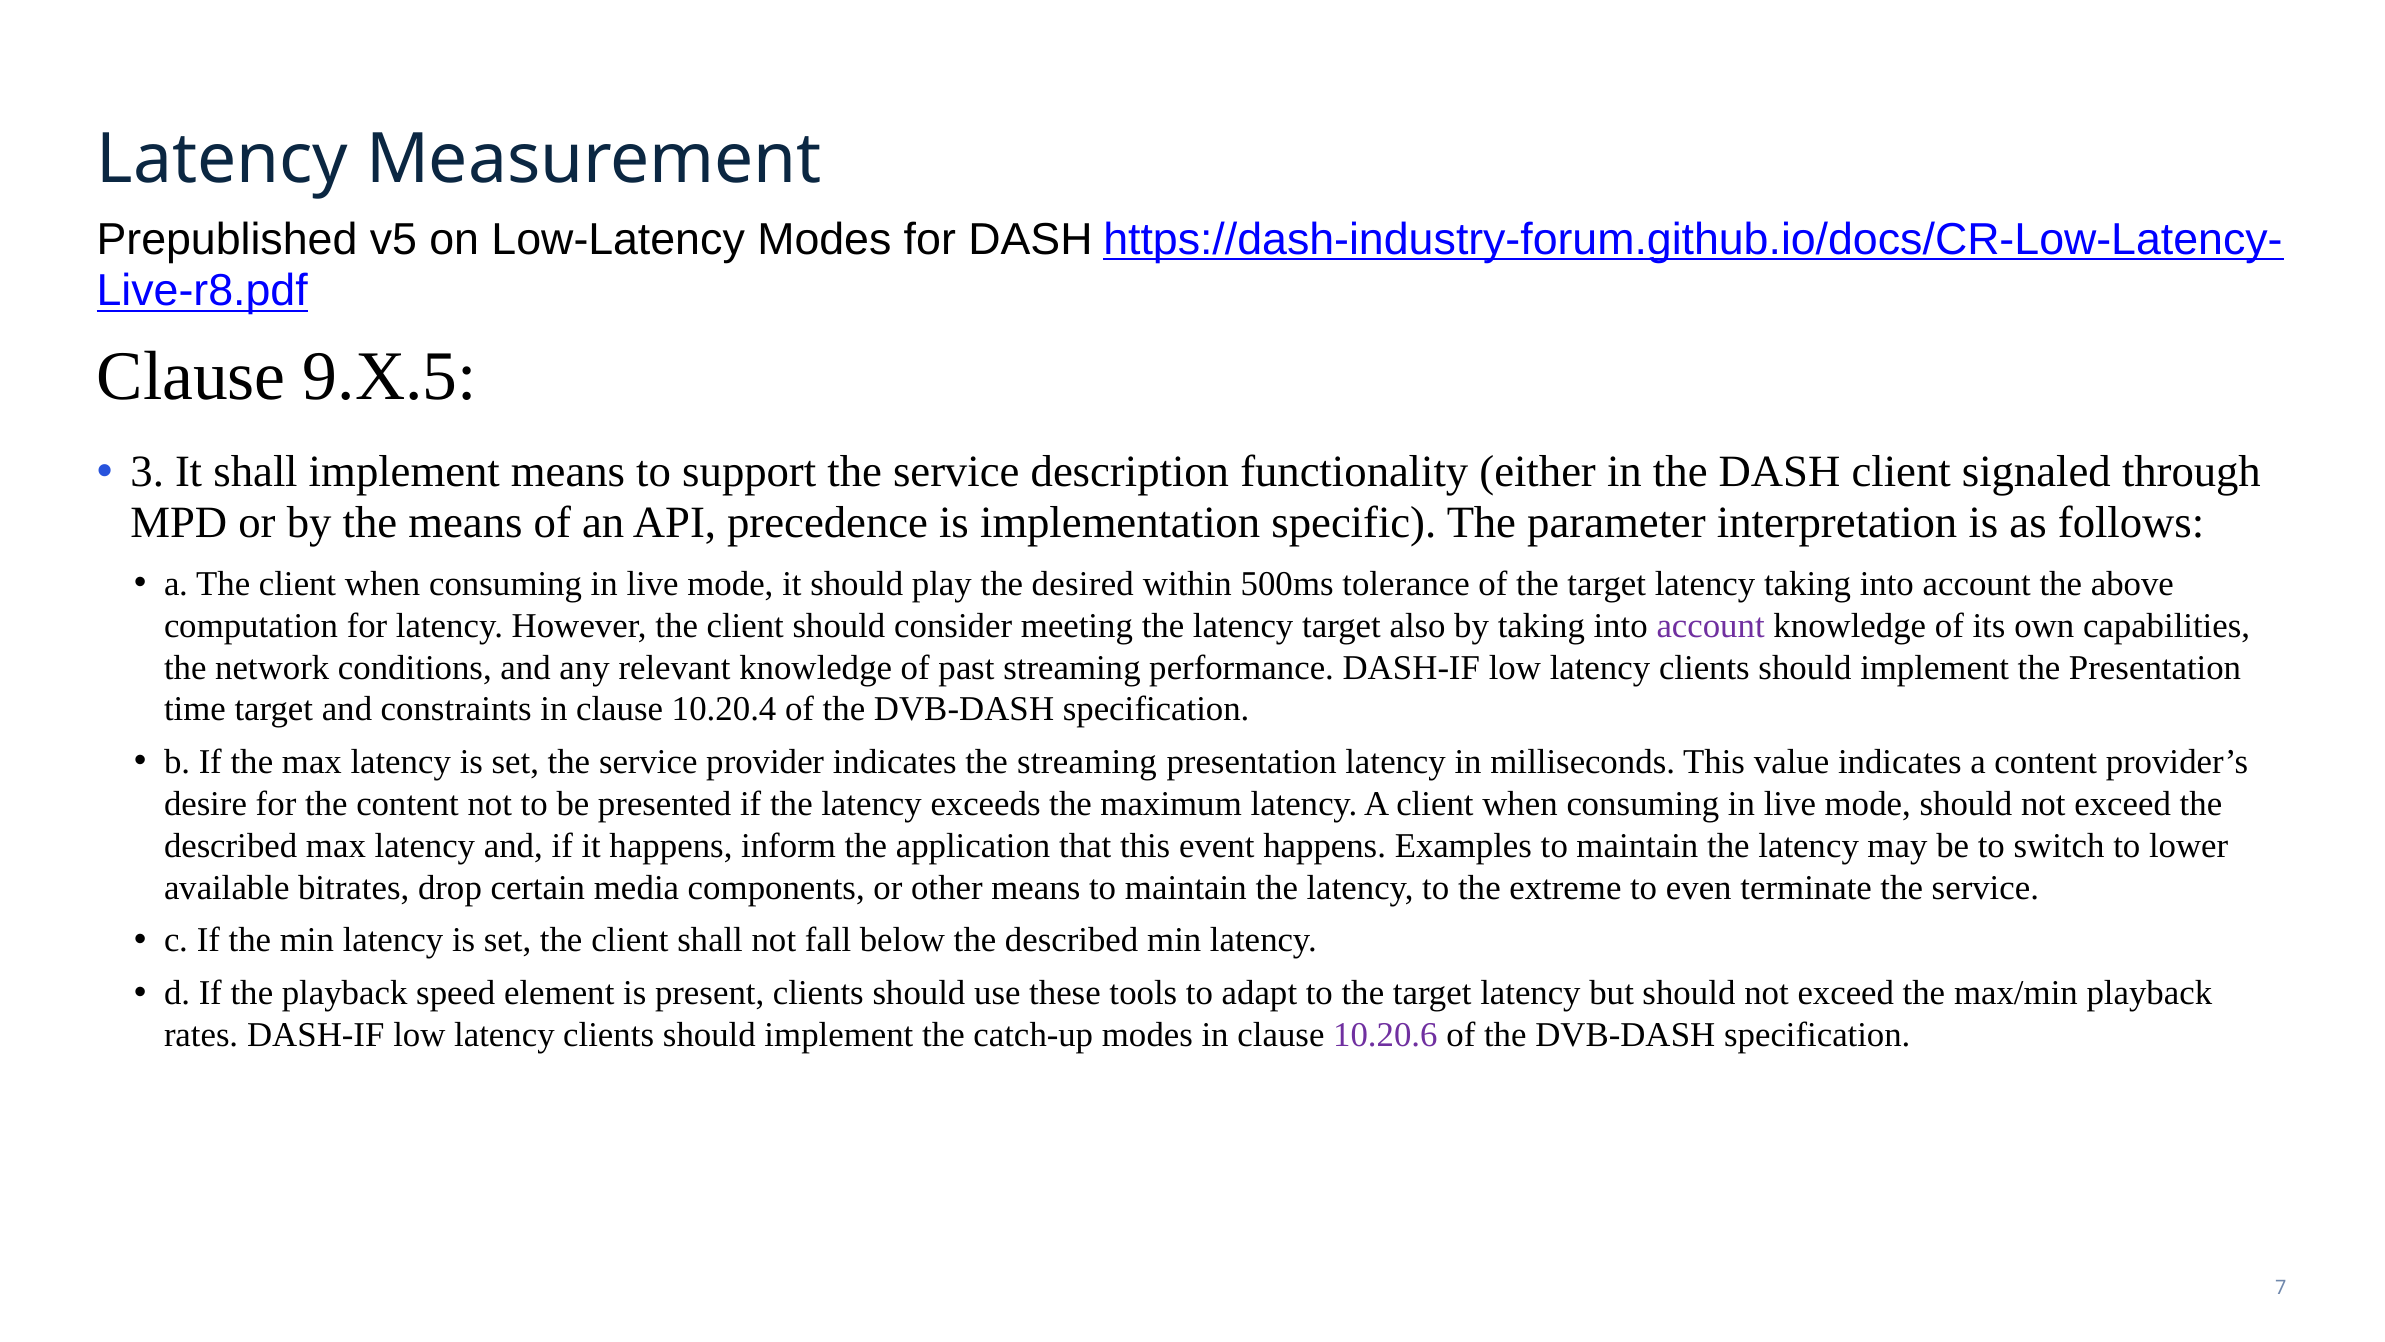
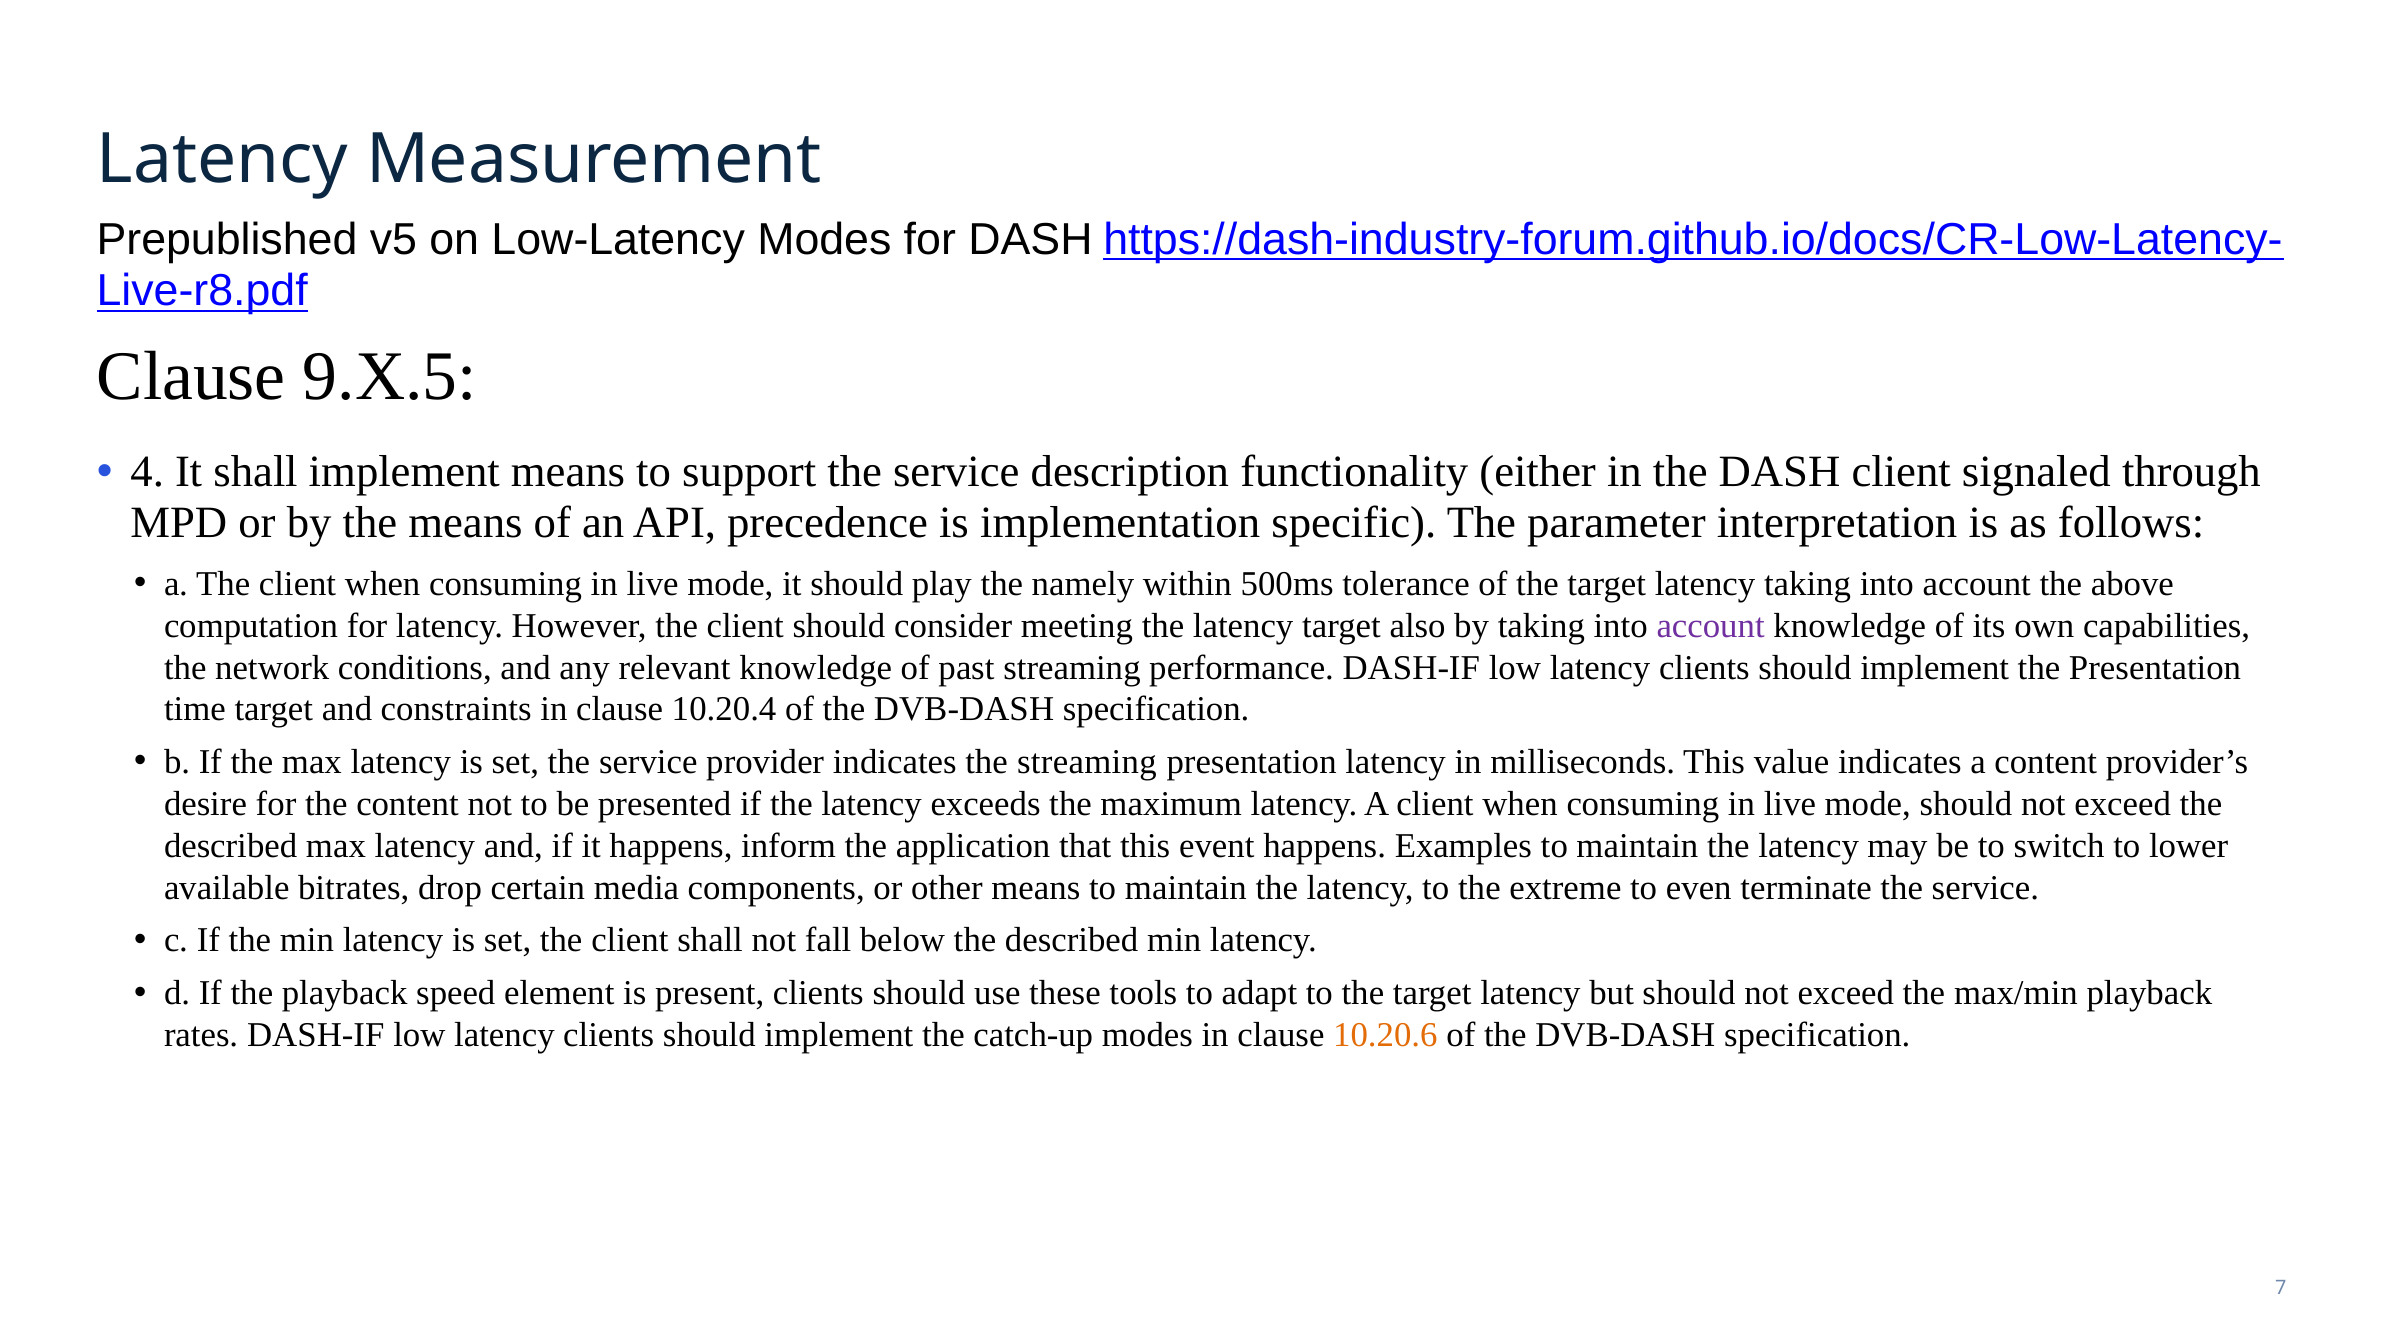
3: 3 -> 4
desired: desired -> namely
10.20.6 colour: purple -> orange
